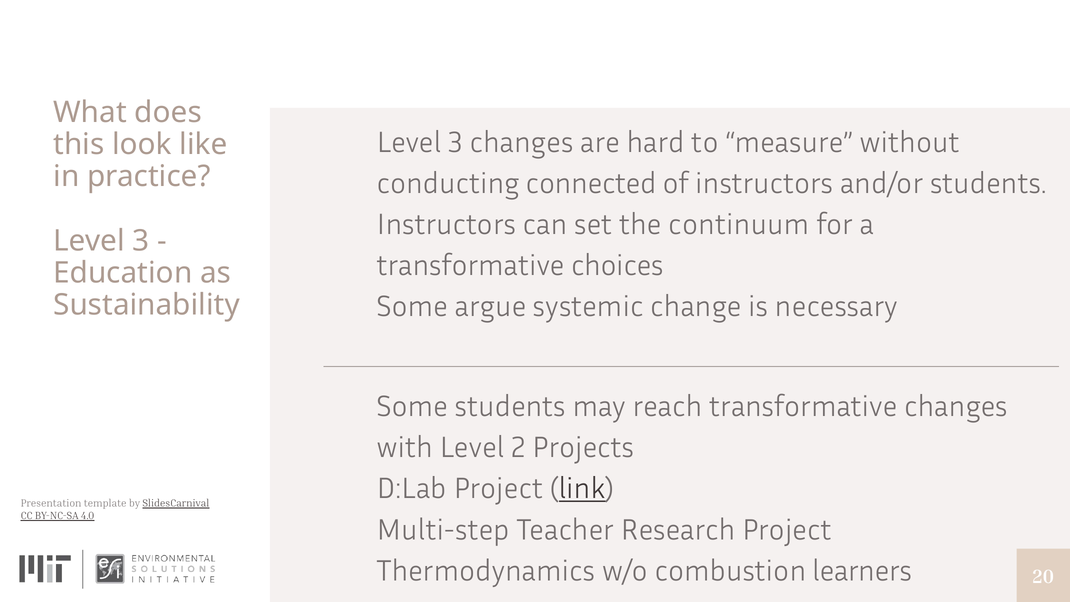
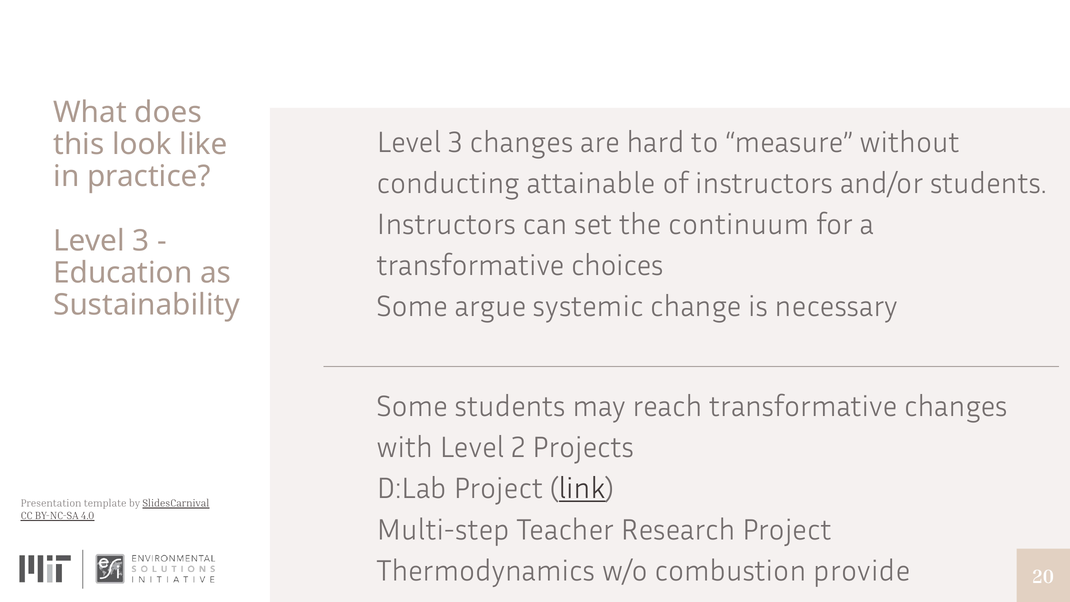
connected: connected -> attainable
learners: learners -> provide
